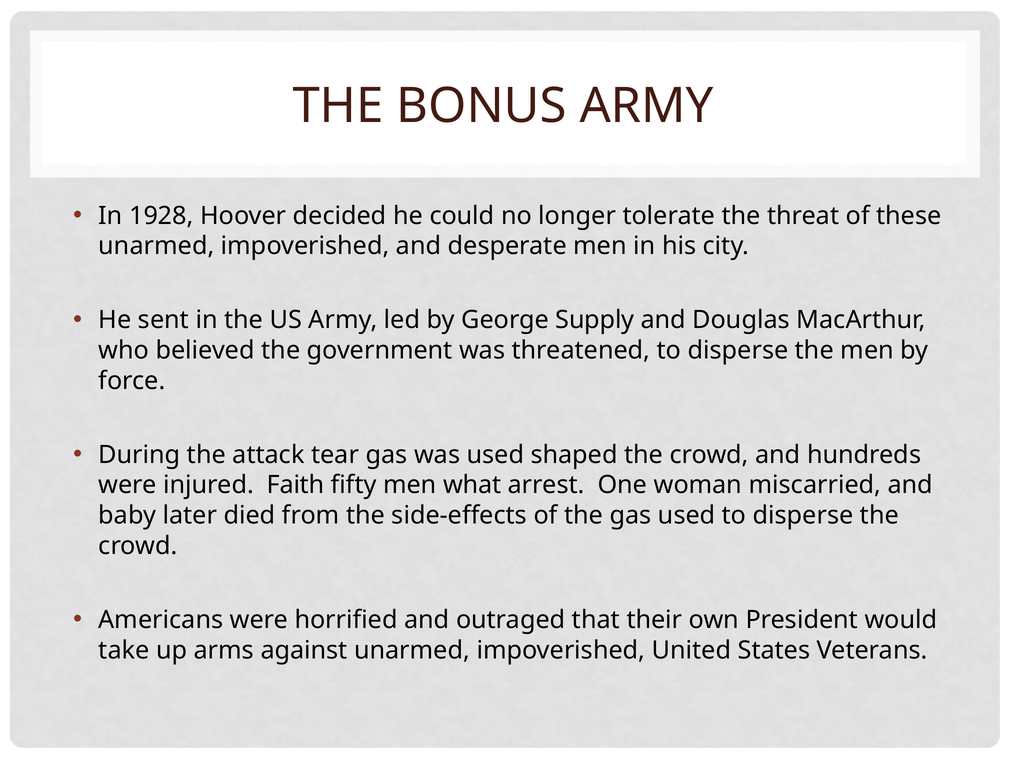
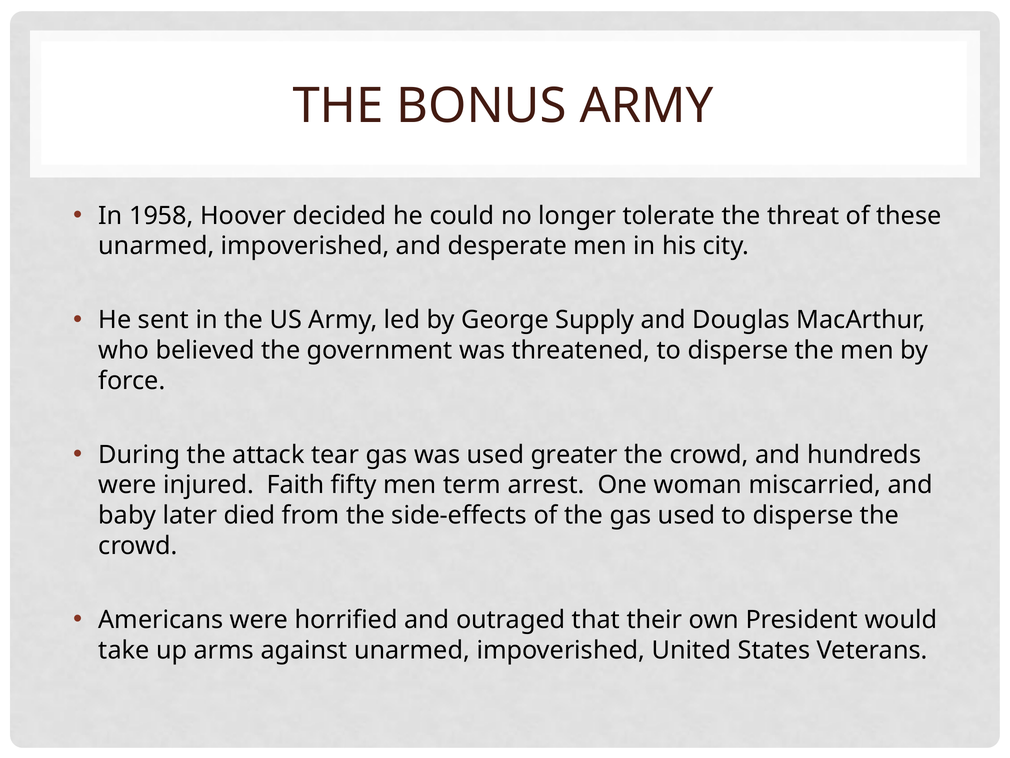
1928: 1928 -> 1958
shaped: shaped -> greater
what: what -> term
